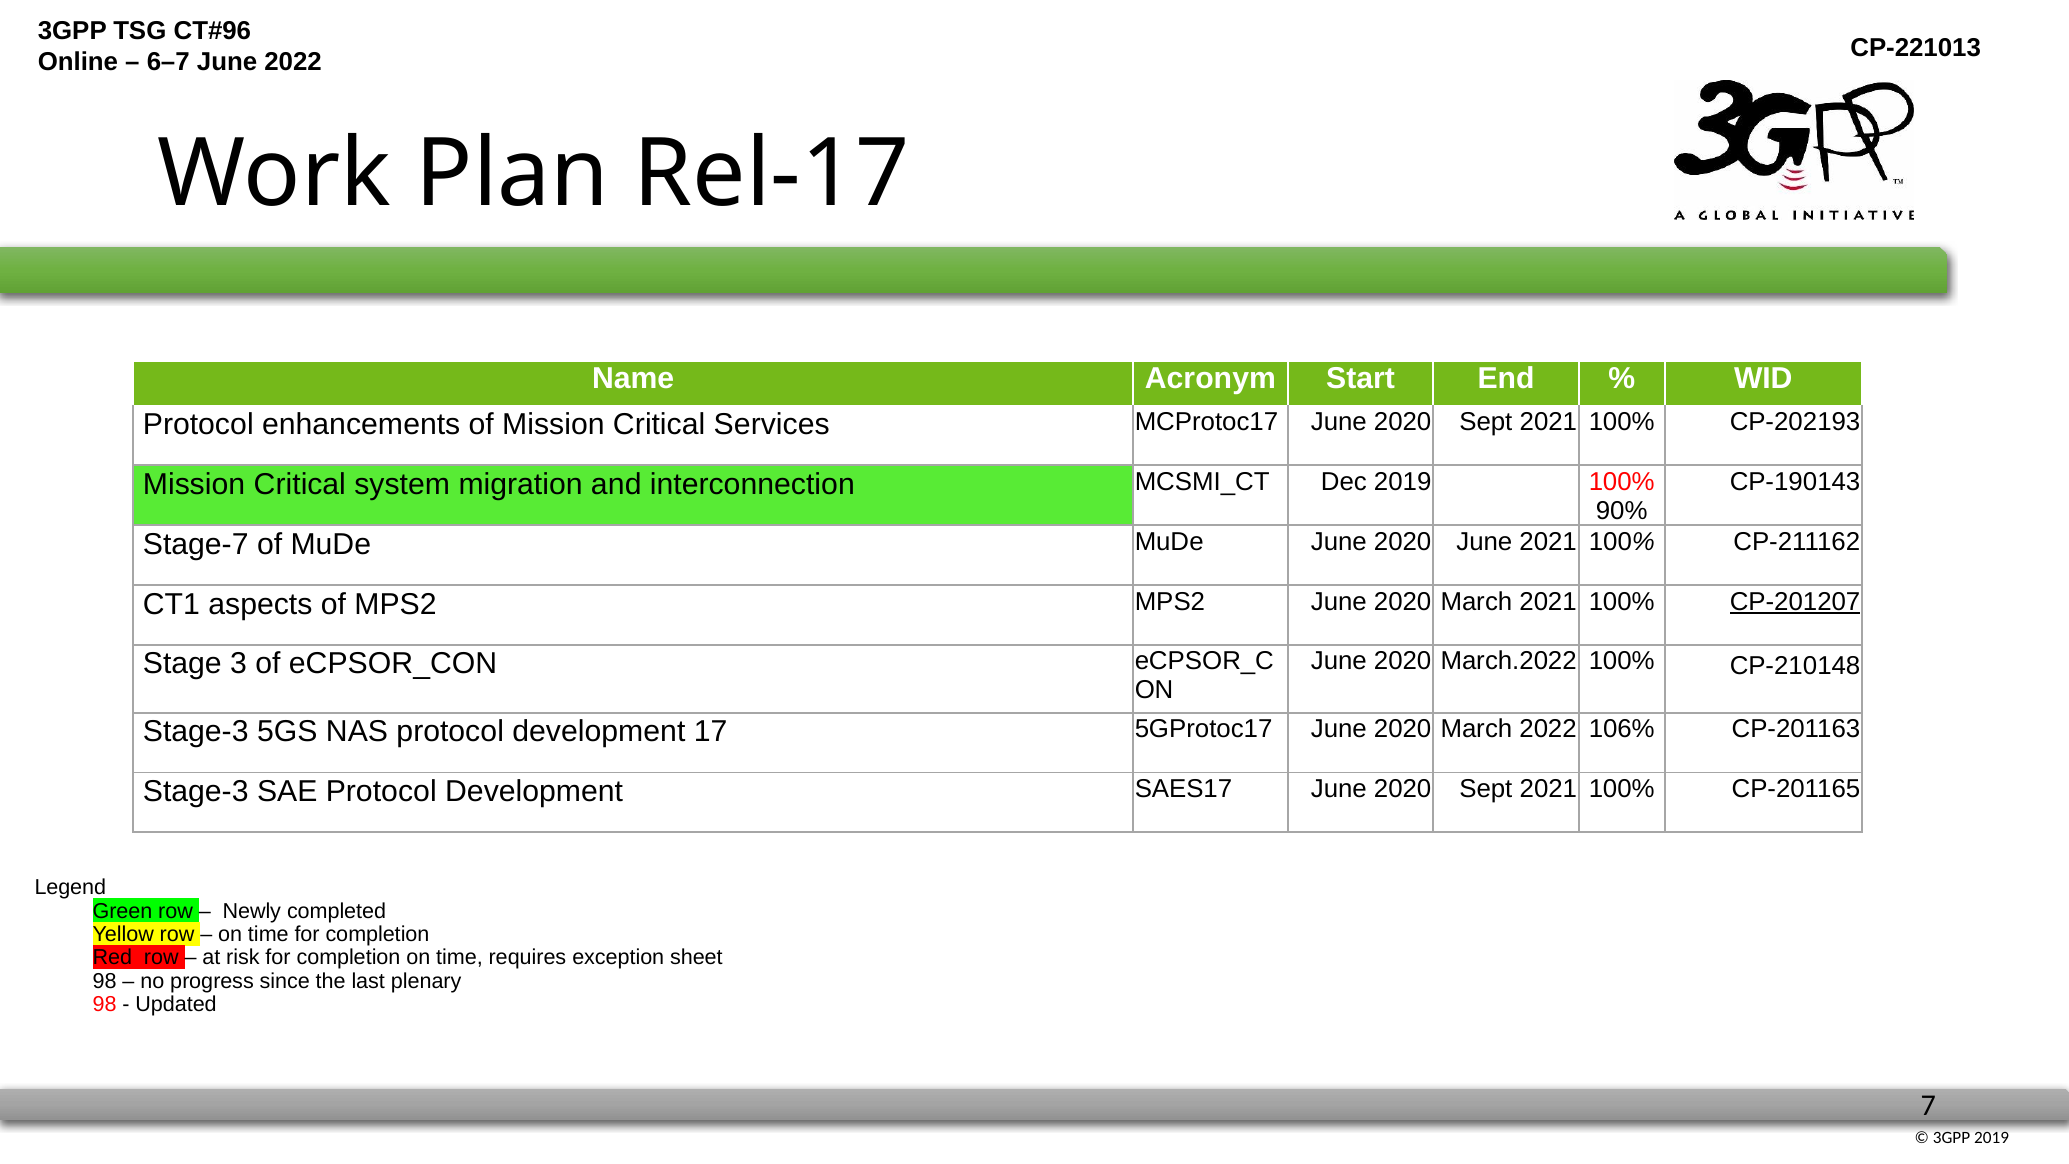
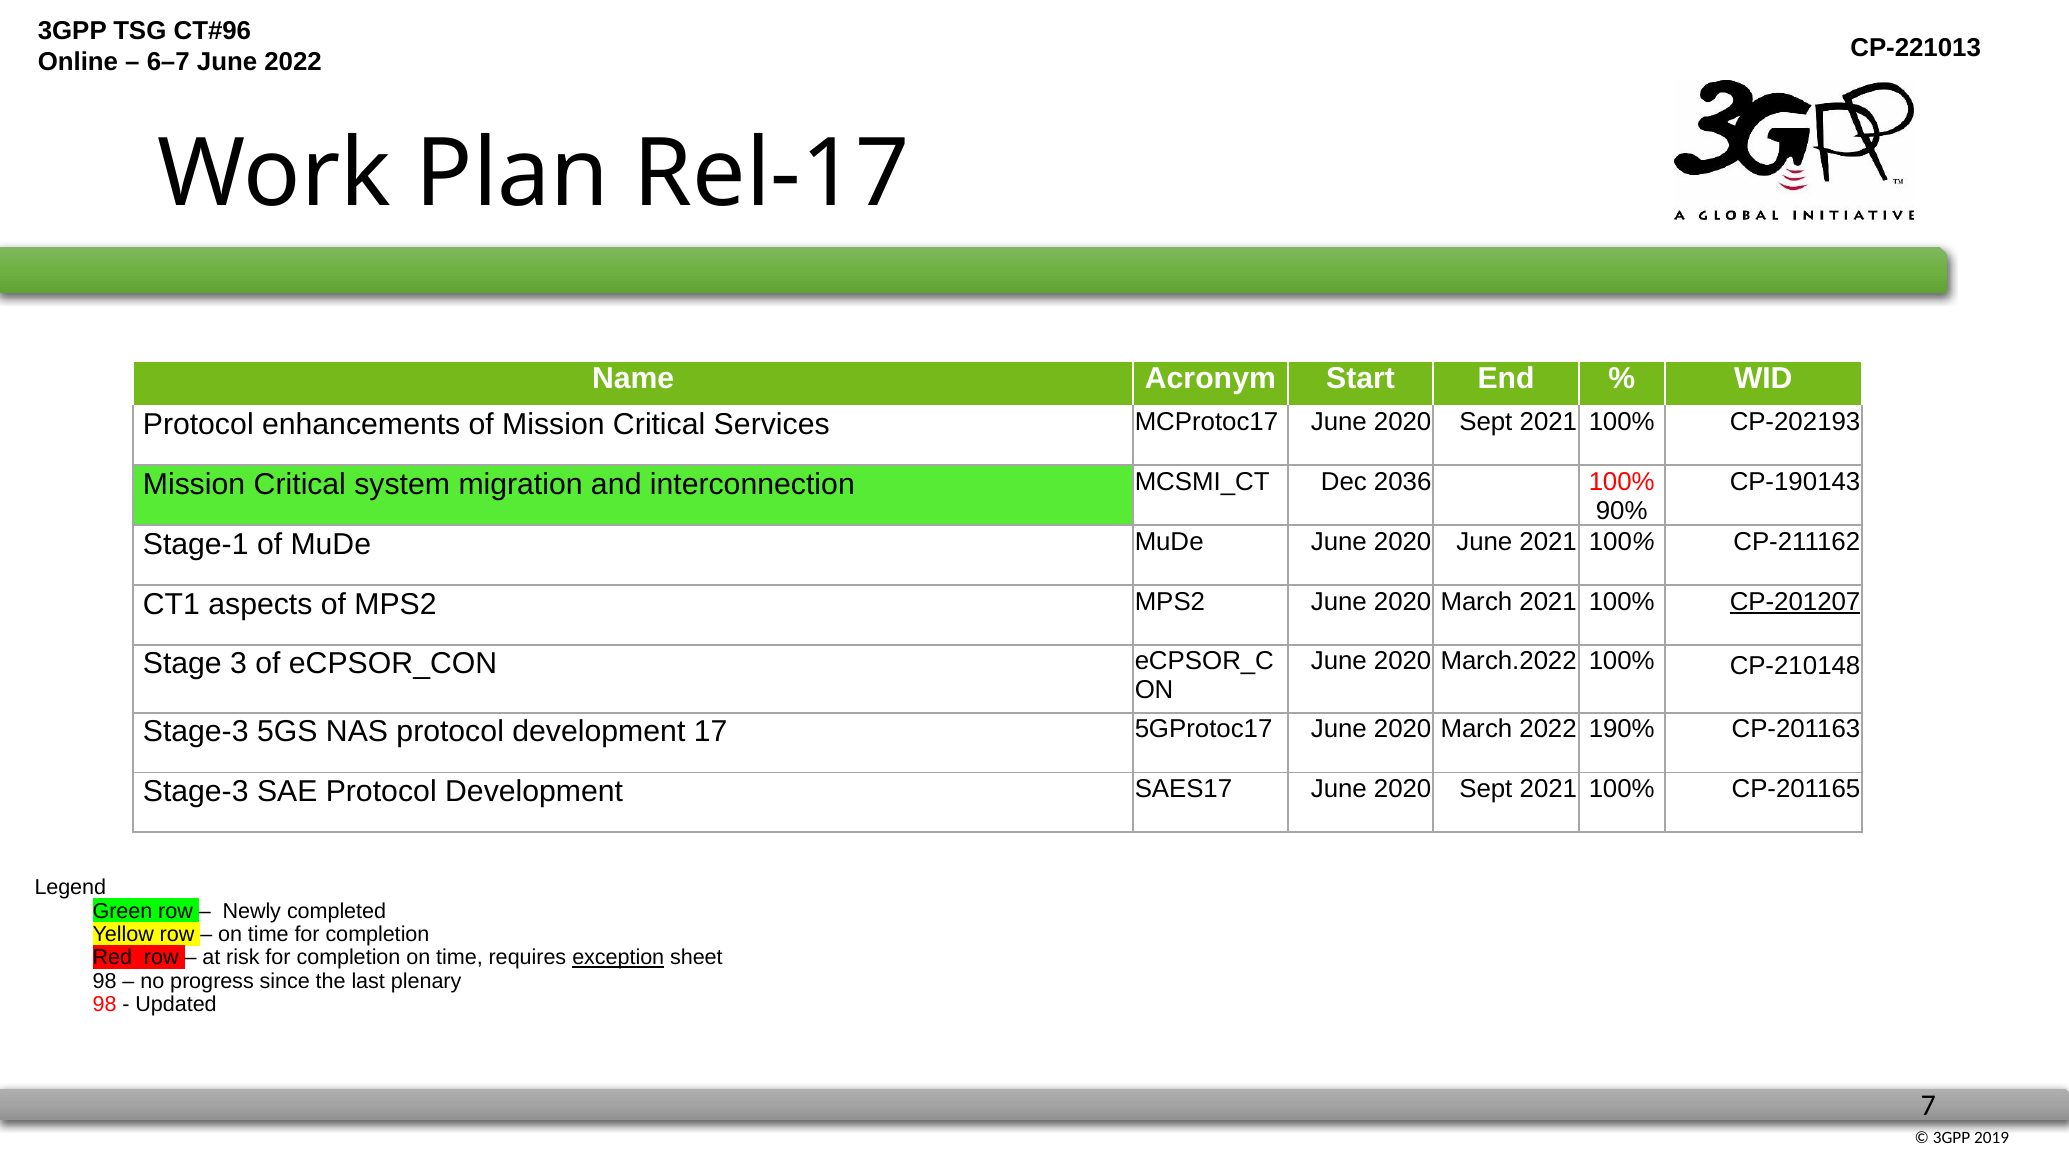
Dec 2019: 2019 -> 2036
Stage-7: Stage-7 -> Stage-1
106%: 106% -> 190%
exception underline: none -> present
